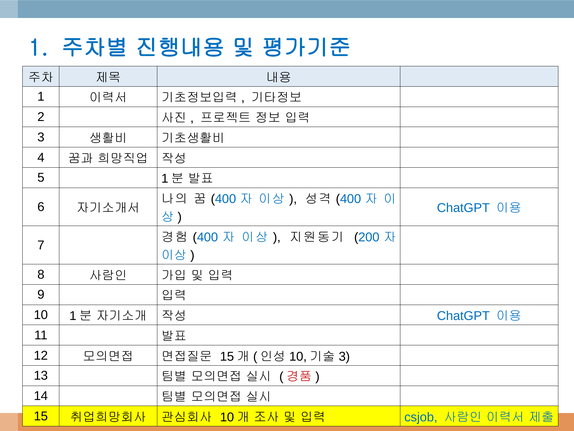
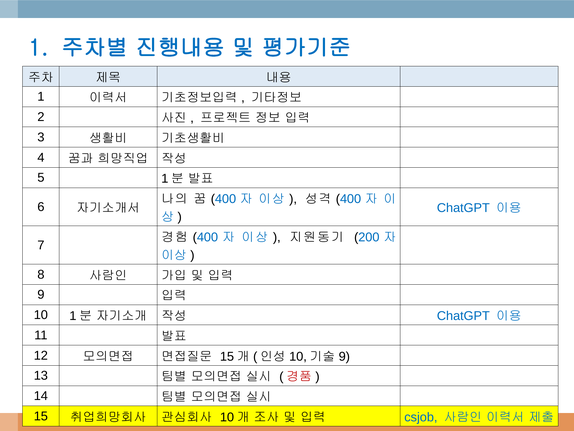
3 at (344, 356): 3 -> 9
